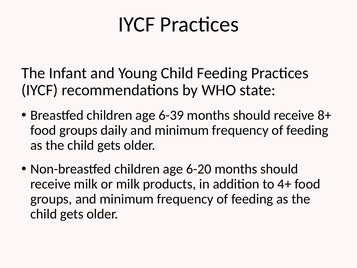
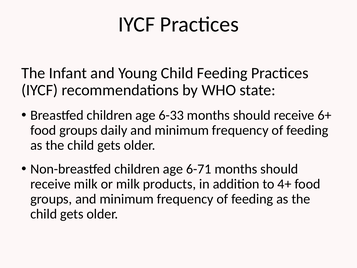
6-39: 6-39 -> 6-33
8+: 8+ -> 6+
6-20: 6-20 -> 6-71
